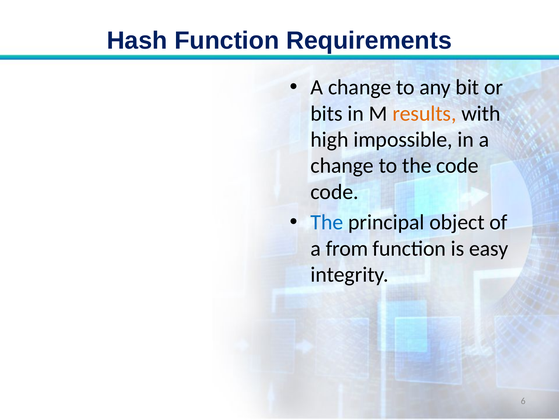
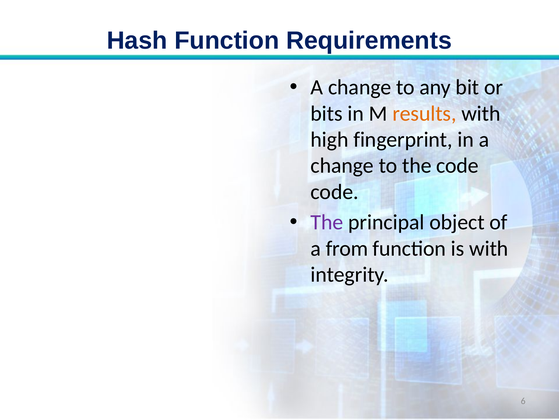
impossible: impossible -> fingerprint
The at (327, 222) colour: blue -> purple
is easy: easy -> with
